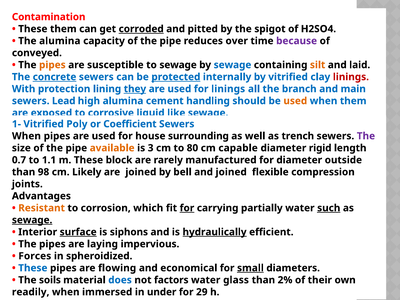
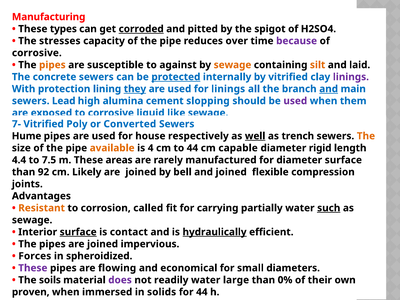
Contamination: Contamination -> Manufacturing
These them: them -> types
The alumina: alumina -> stresses
conveyed at (37, 53): conveyed -> corrosive
to sewage: sewage -> against
sewage at (232, 65) colour: blue -> orange
concrete underline: present -> none
linings at (351, 77) colour: red -> purple
and at (329, 89) underline: none -> present
handling: handling -> slopping
used at (295, 101) colour: orange -> purple
1-: 1- -> 7-
Coefficient: Coefficient -> Converted
When at (26, 136): When -> Hume
surrounding: surrounding -> respectively
well underline: none -> present
The at (366, 136) colour: purple -> orange
3: 3 -> 4
to 80: 80 -> 44
0.7: 0.7 -> 4.4
1.1: 1.1 -> 7.5
block: block -> areas
diameter outside: outside -> surface
98: 98 -> 92
which: which -> called
for at (187, 208) underline: present -> none
sewage at (32, 220) underline: present -> none
siphons: siphons -> contact
pipes are laying: laying -> joined
These at (33, 268) colour: blue -> purple
small underline: present -> none
does colour: blue -> purple
factors: factors -> readily
glass: glass -> large
2%: 2% -> 0%
readily: readily -> proven
under: under -> solids
for 29: 29 -> 44
